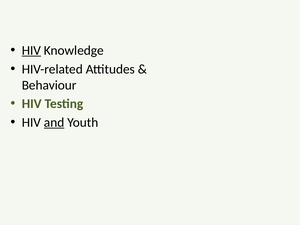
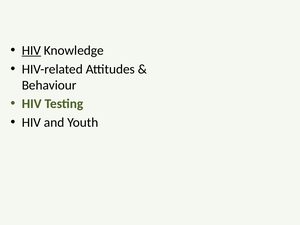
and underline: present -> none
